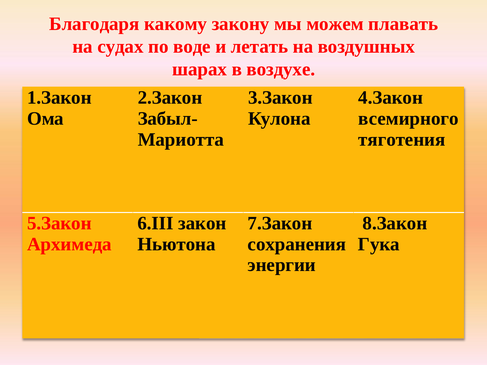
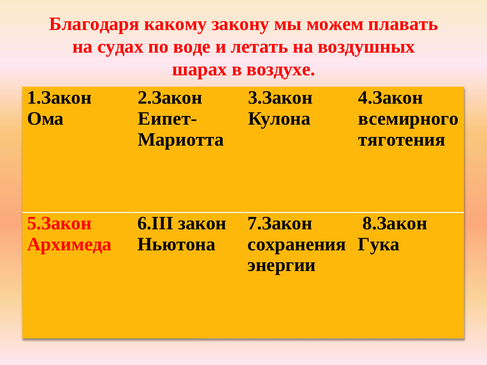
Забыл-: Забыл- -> Еипет-
